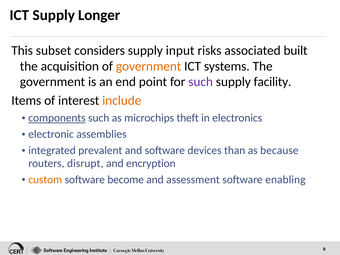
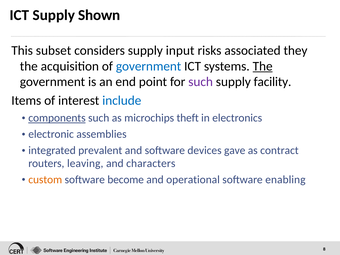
Longer: Longer -> Shown
built: built -> they
government at (149, 66) colour: orange -> blue
The at (263, 66) underline: none -> present
include colour: orange -> blue
than: than -> gave
because: because -> contract
disrupt: disrupt -> leaving
encryption: encryption -> characters
assessment: assessment -> operational
